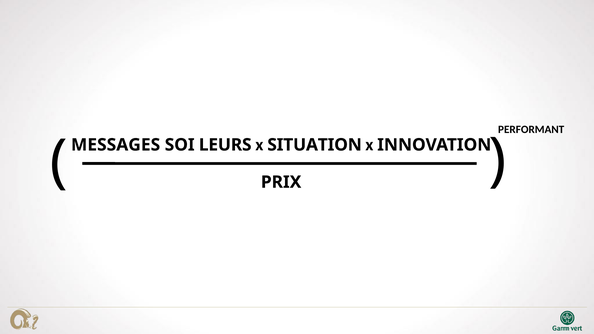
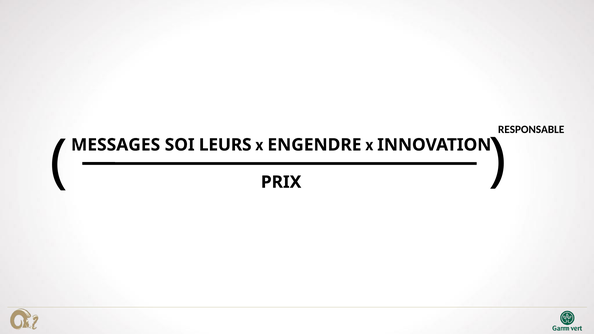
PERFORMANT: PERFORMANT -> RESPONSABLE
SITUATION: SITUATION -> ENGENDRE
